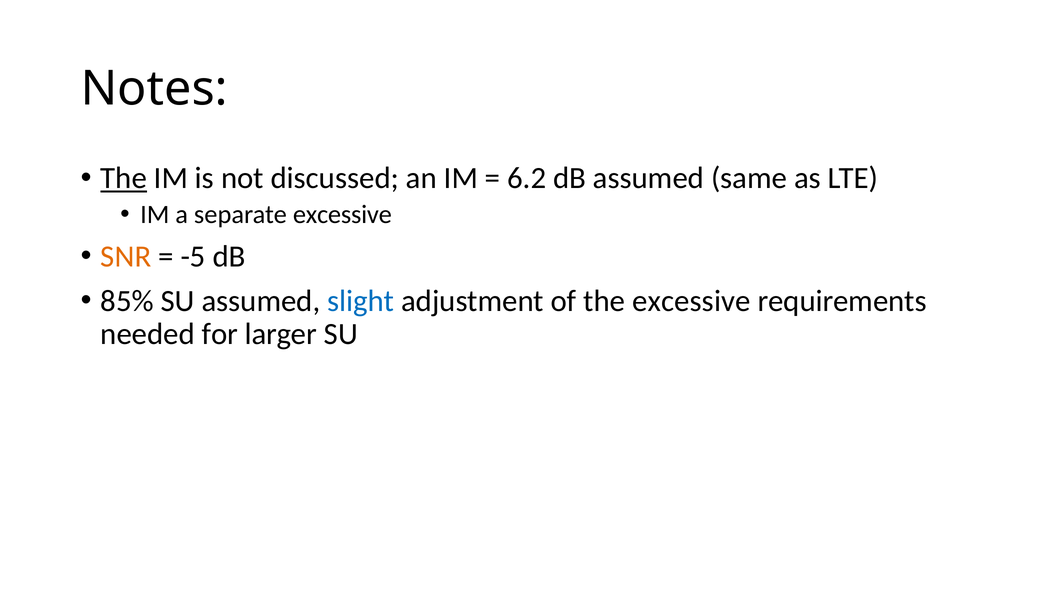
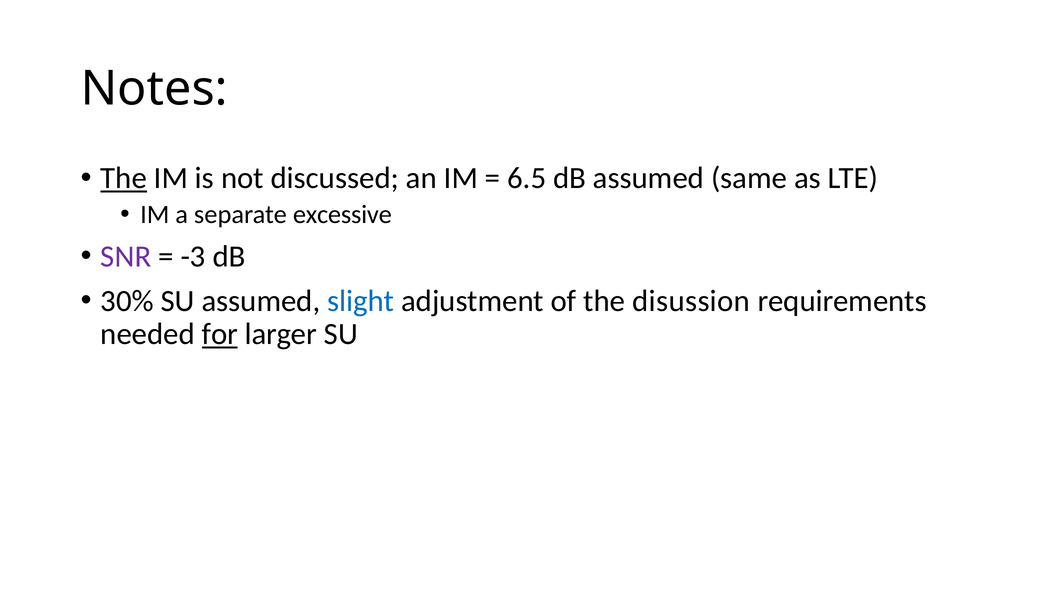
6.2: 6.2 -> 6.5
SNR colour: orange -> purple
-5: -5 -> -3
85%: 85% -> 30%
the excessive: excessive -> disussion
for underline: none -> present
